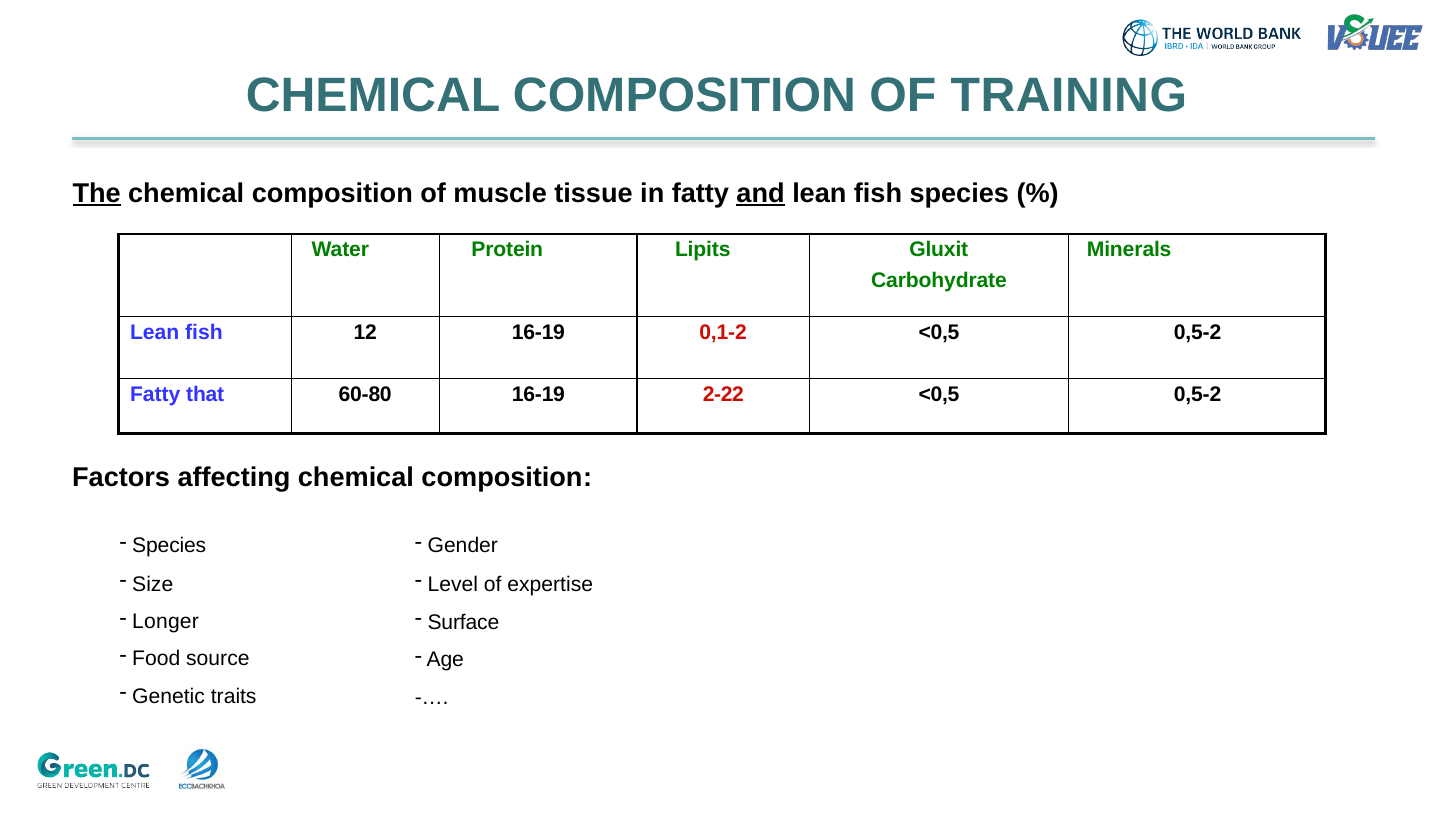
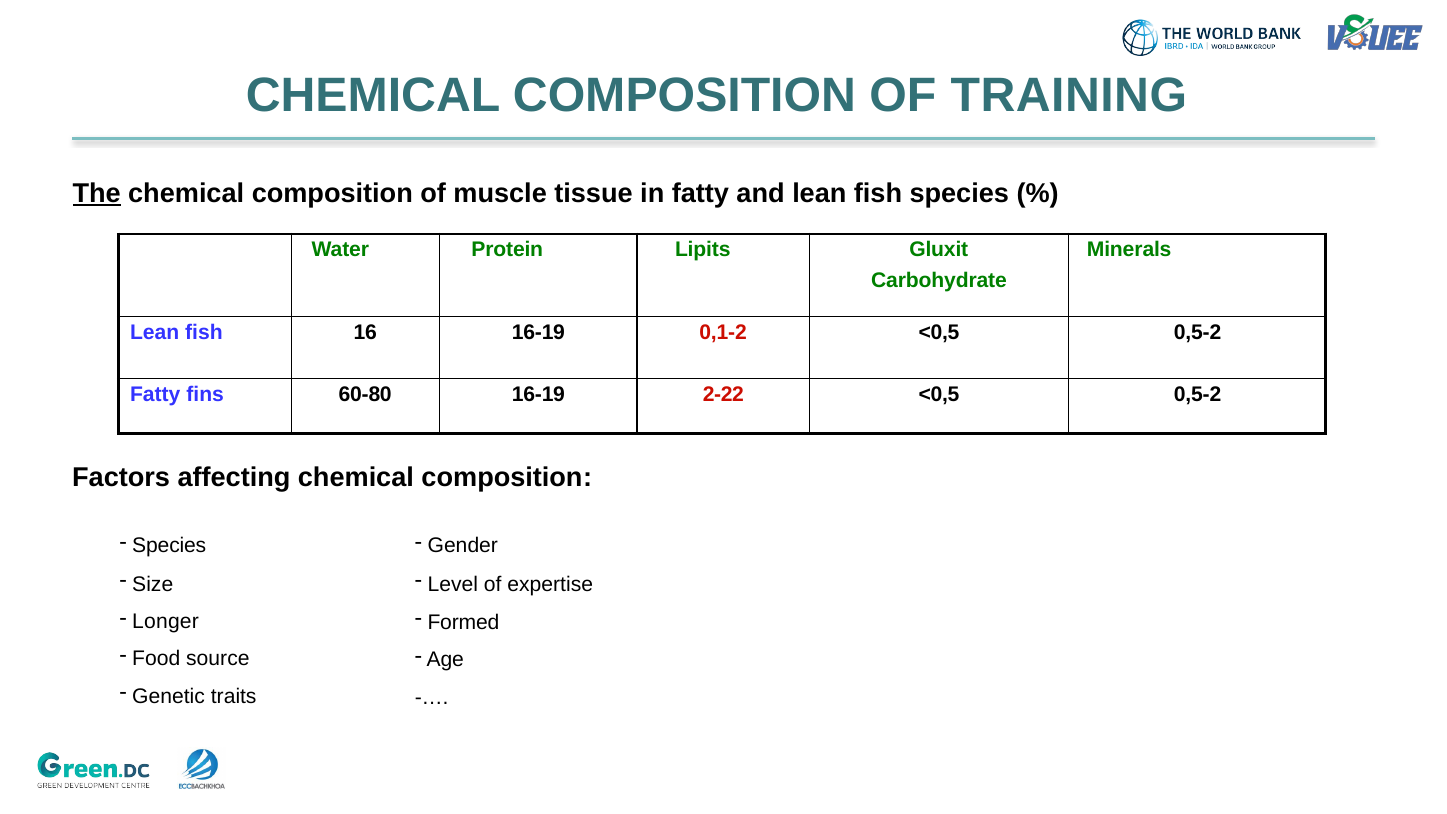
and underline: present -> none
12: 12 -> 16
that: that -> fins
Surface: Surface -> Formed
